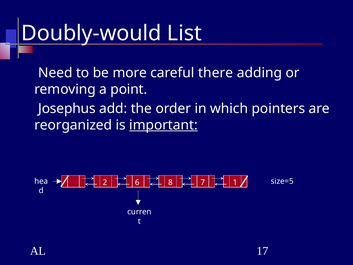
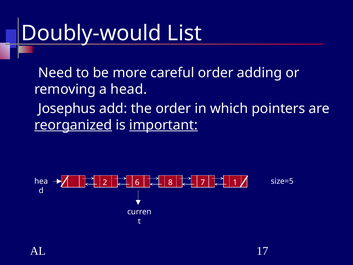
careful there: there -> order
point: point -> head
reorganized underline: none -> present
